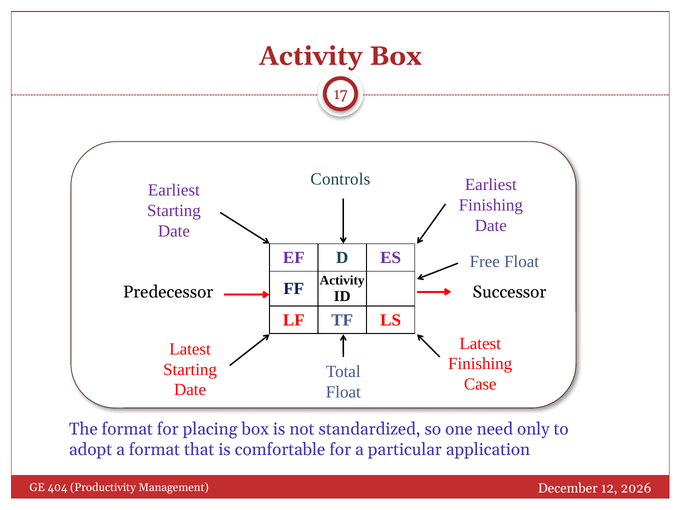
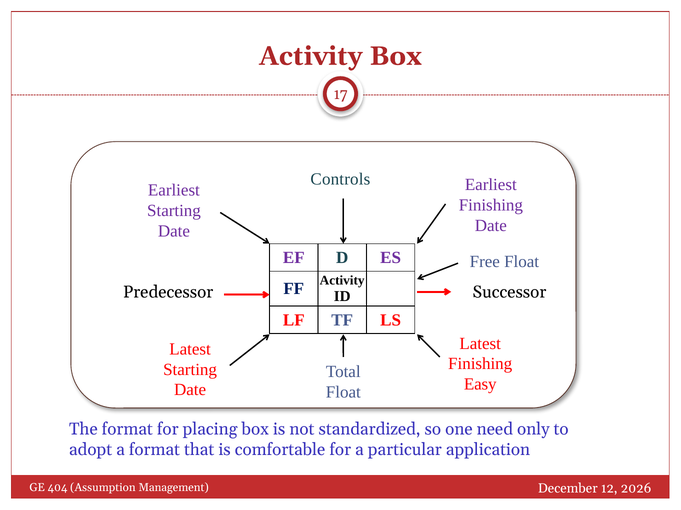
Case: Case -> Easy
Productivity: Productivity -> Assumption
